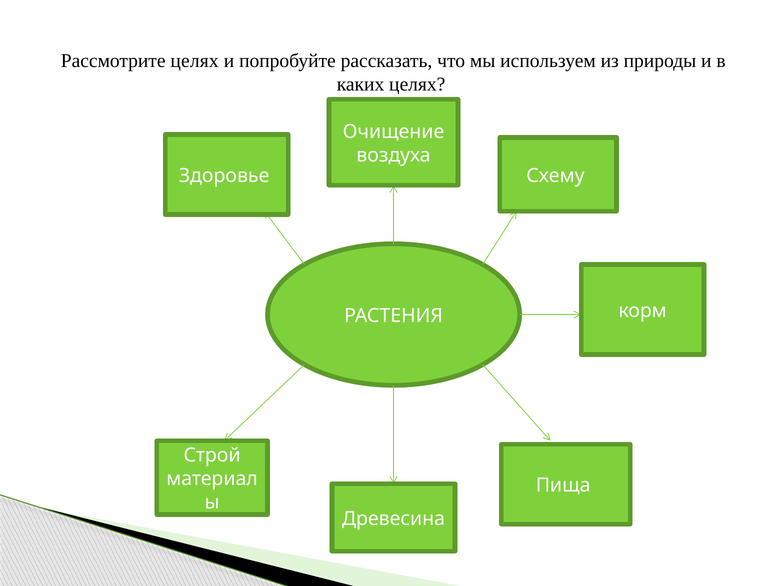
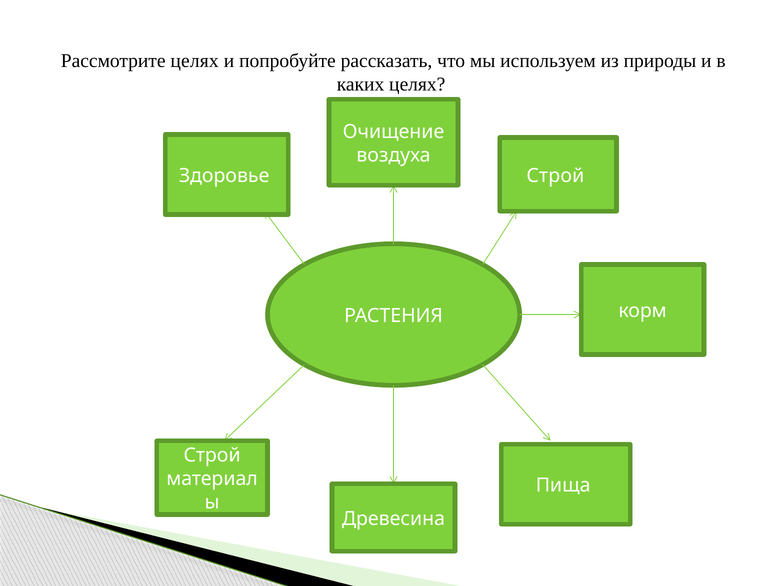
Схему at (555, 176): Схему -> Строй
